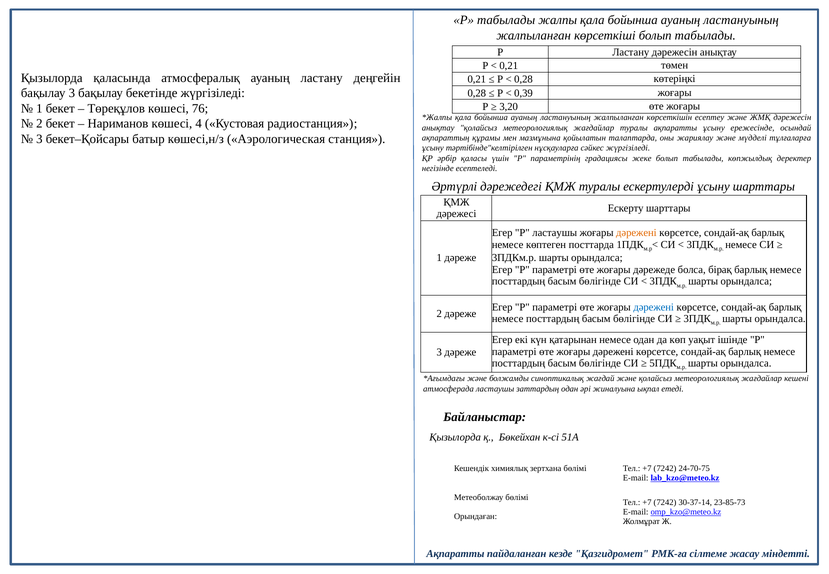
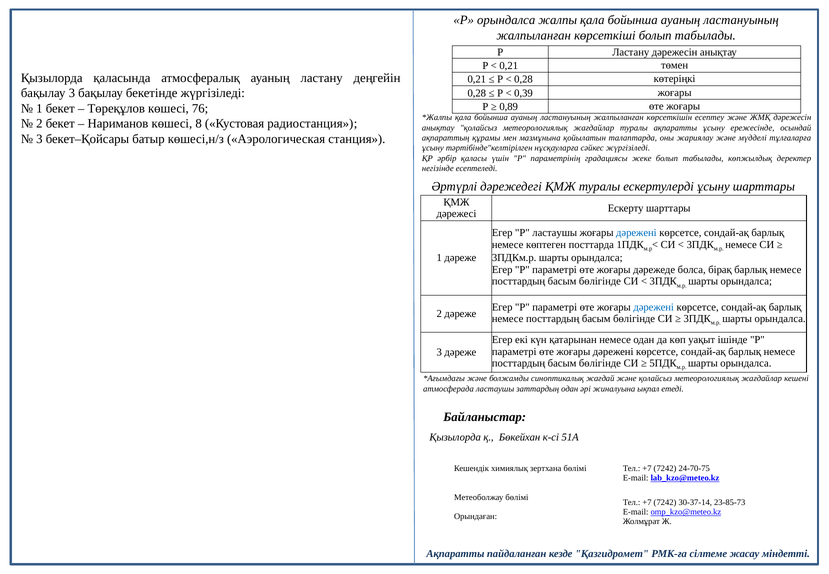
Р табылады: табылады -> орындалса
3,20: 3,20 -> 0,89
4: 4 -> 8
дәрежені at (636, 233) colour: orange -> blue
